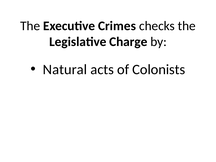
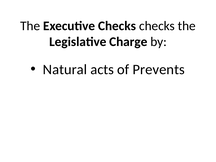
Executive Crimes: Crimes -> Checks
Colonists: Colonists -> Prevents
